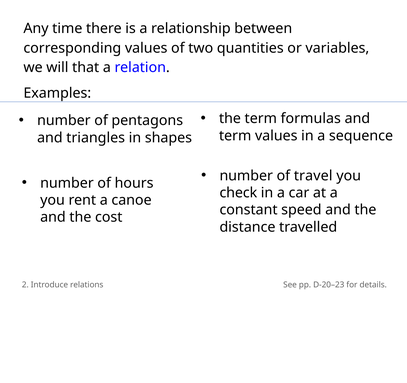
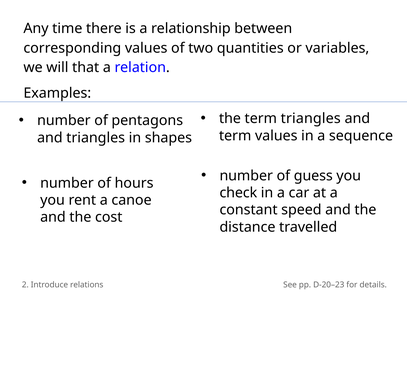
term formulas: formulas -> triangles
travel: travel -> guess
